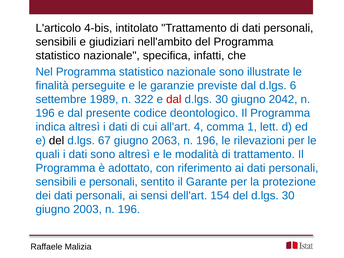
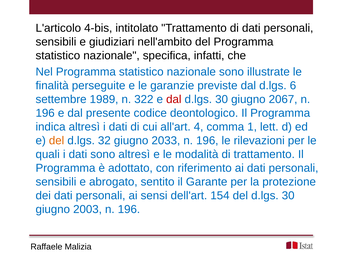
2042: 2042 -> 2067
del at (57, 141) colour: black -> orange
67: 67 -> 32
2063: 2063 -> 2033
e personali: personali -> abrogato
